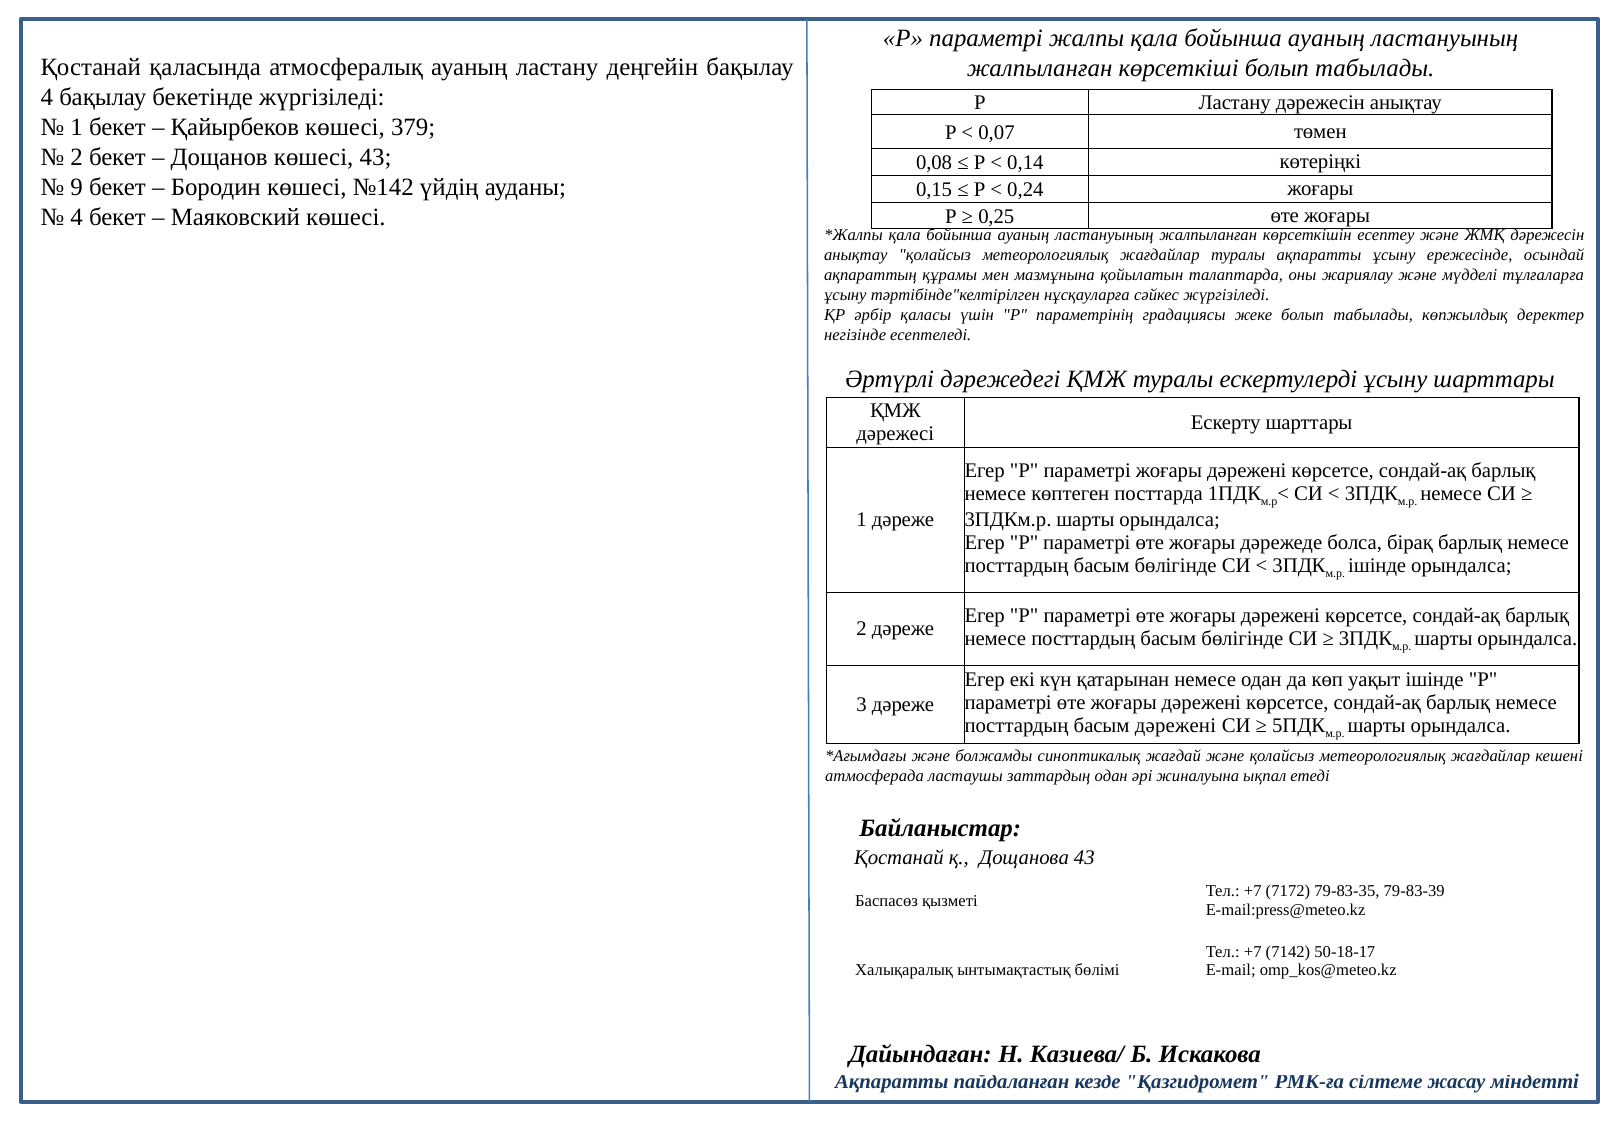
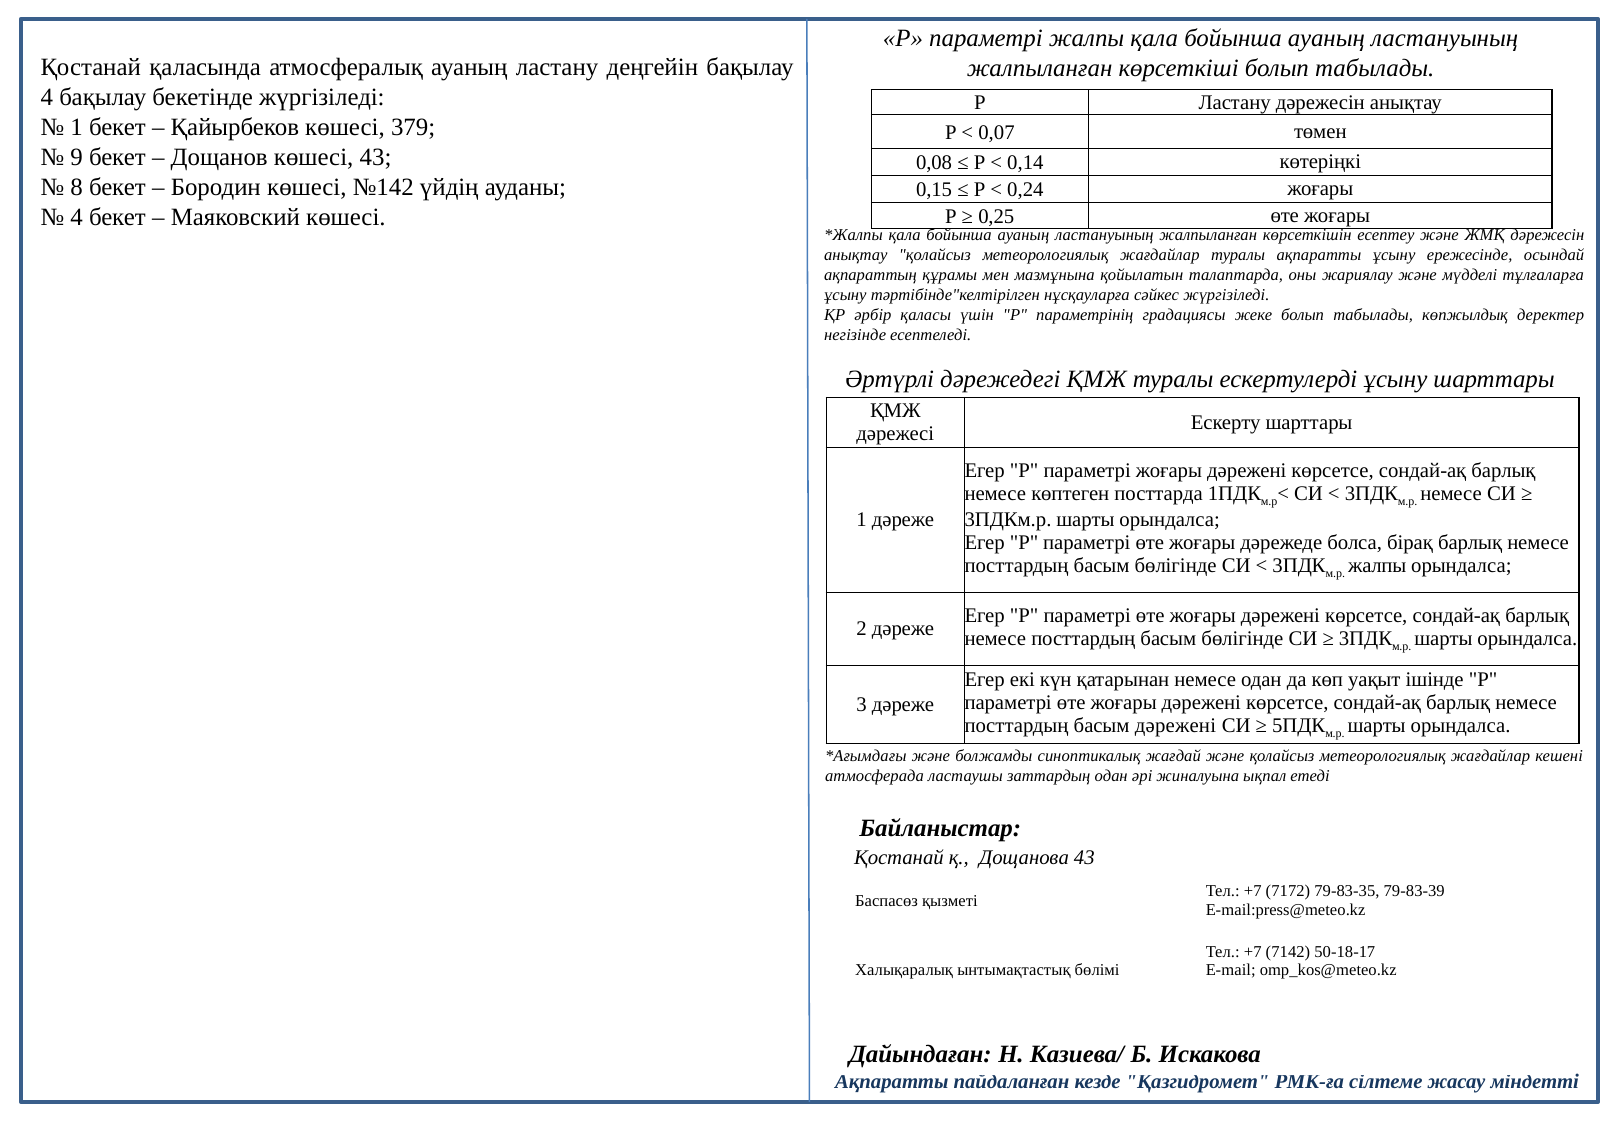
2 at (77, 157): 2 -> 9
9: 9 -> 8
ішінде at (1377, 566): ішінде -> жалпы
